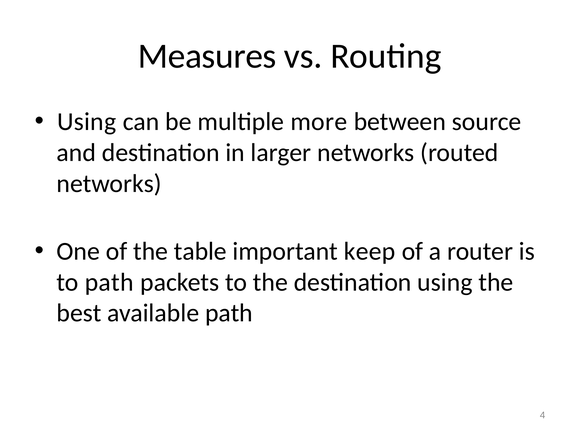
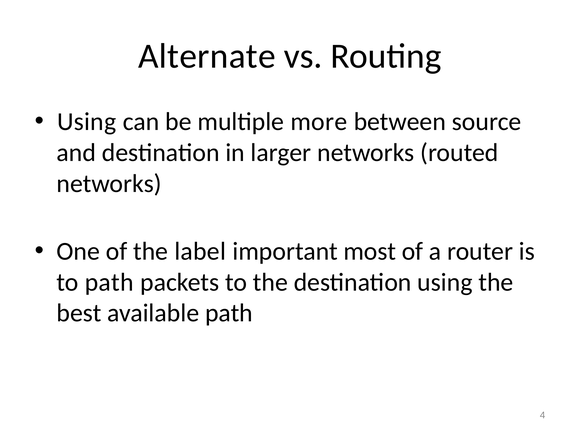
Measures: Measures -> Alternate
table: table -> label
keep: keep -> most
